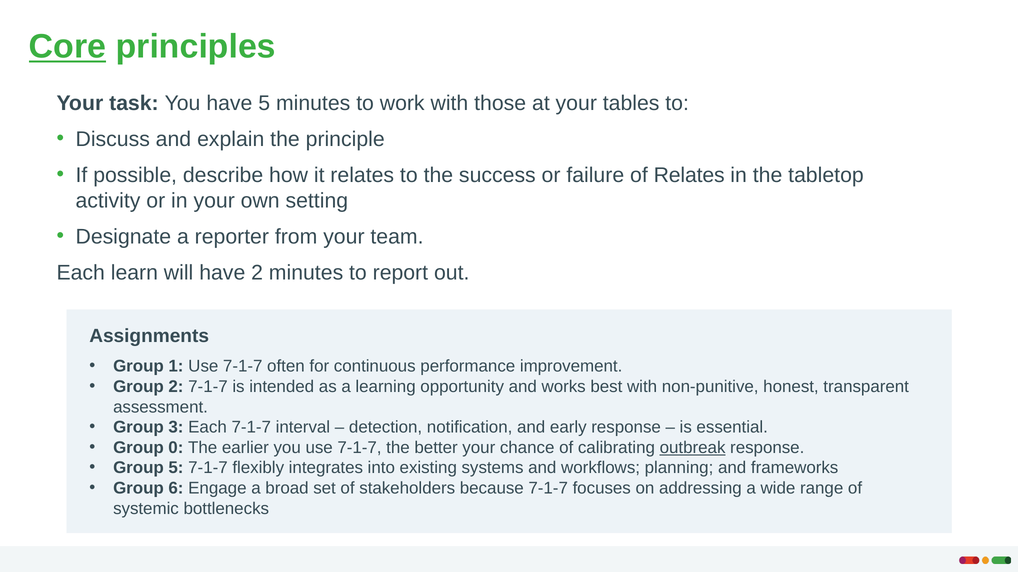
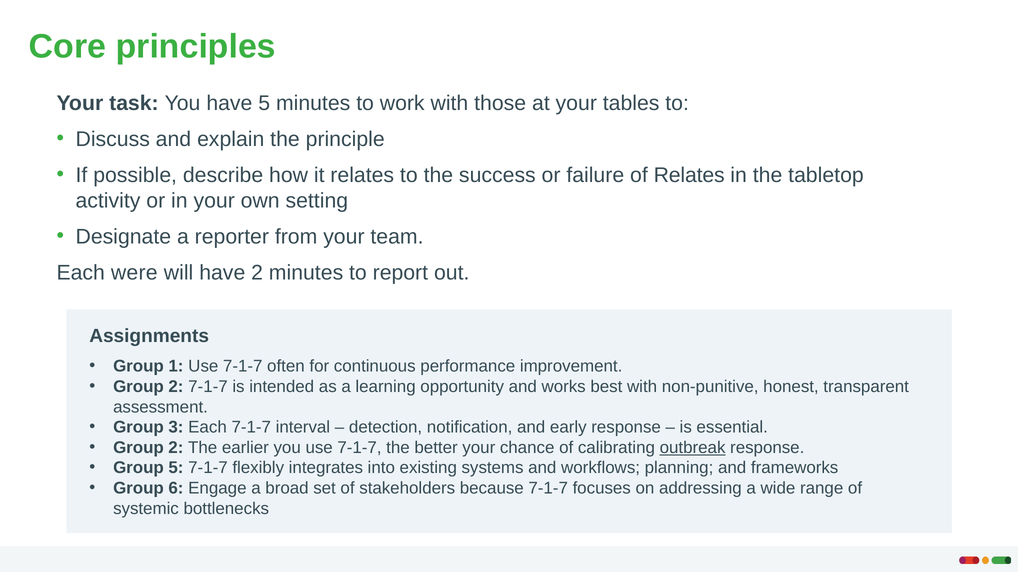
Core underline: present -> none
learn: learn -> were
0 at (176, 448): 0 -> 2
